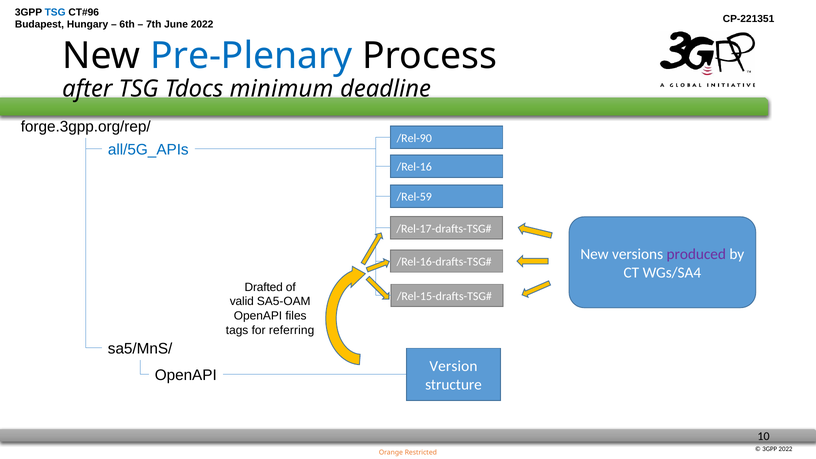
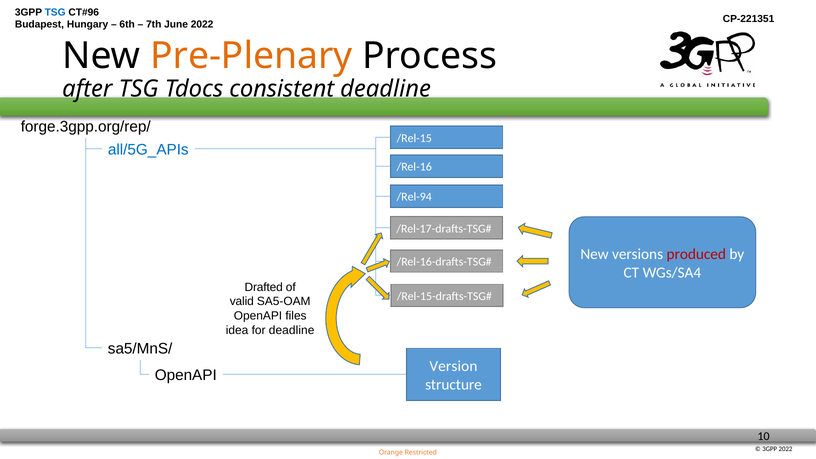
Pre-Plenary colour: blue -> orange
minimum: minimum -> consistent
/Rel-90: /Rel-90 -> /Rel-15
/Rel-59: /Rel-59 -> /Rel-94
produced colour: purple -> red
tags: tags -> idea
for referring: referring -> deadline
